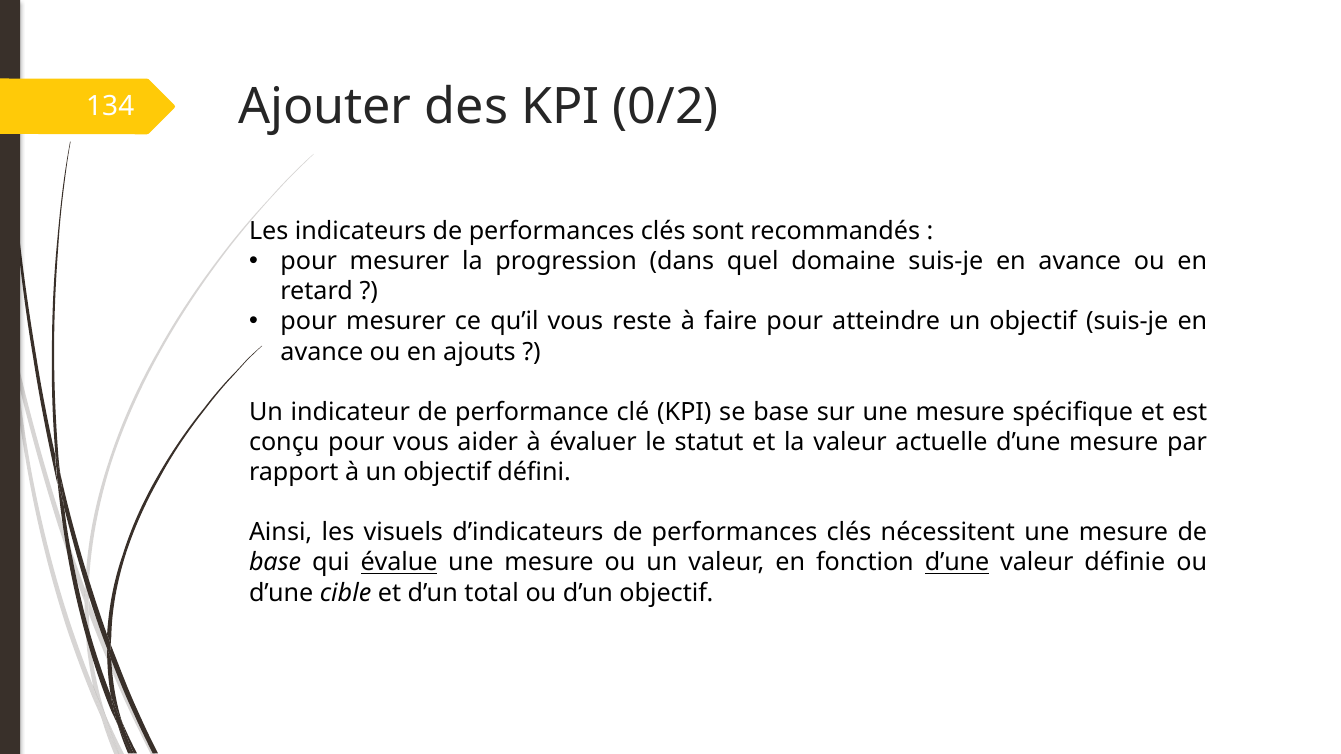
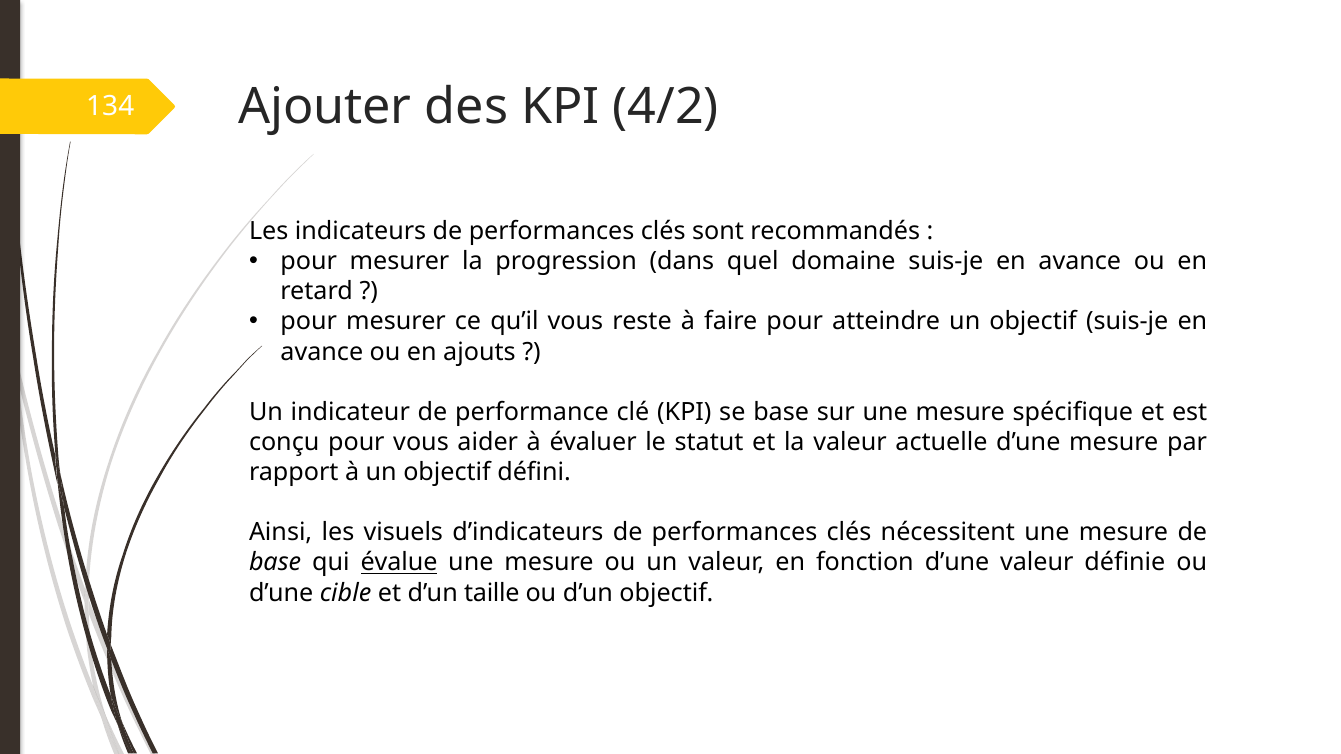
0/2: 0/2 -> 4/2
d’une at (957, 563) underline: present -> none
total: total -> taille
